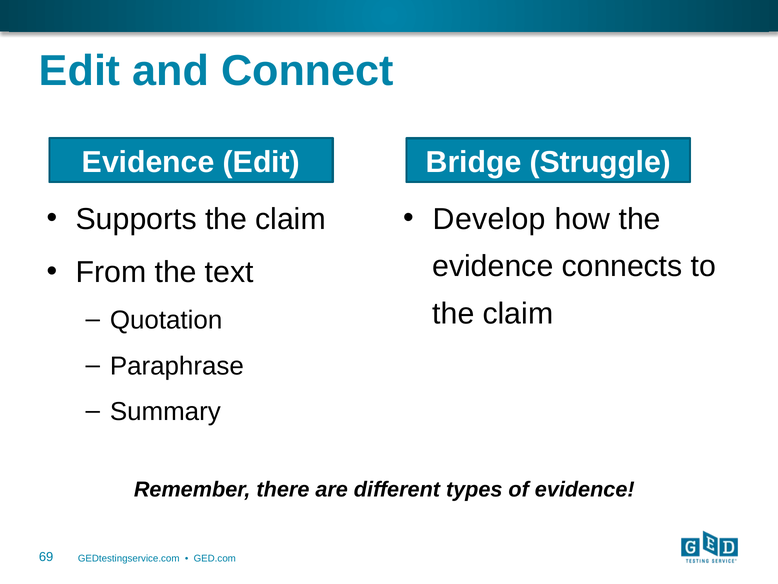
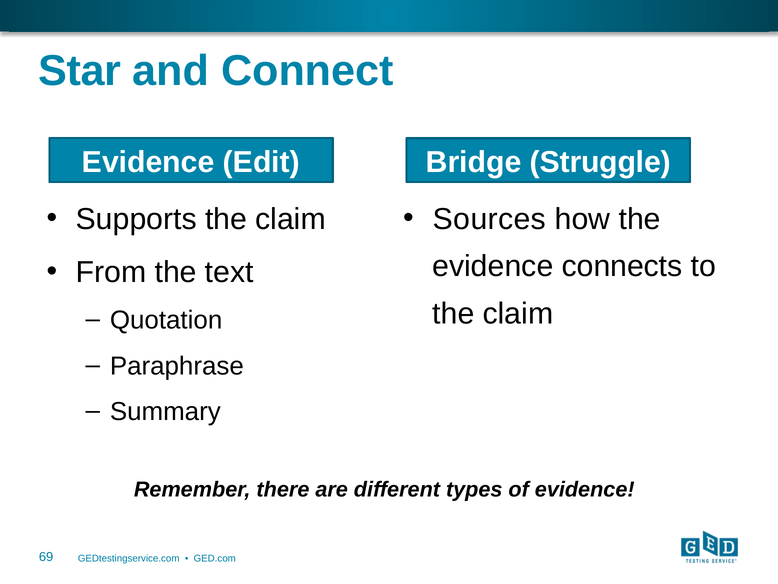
Edit at (80, 71): Edit -> Star
Develop: Develop -> Sources
